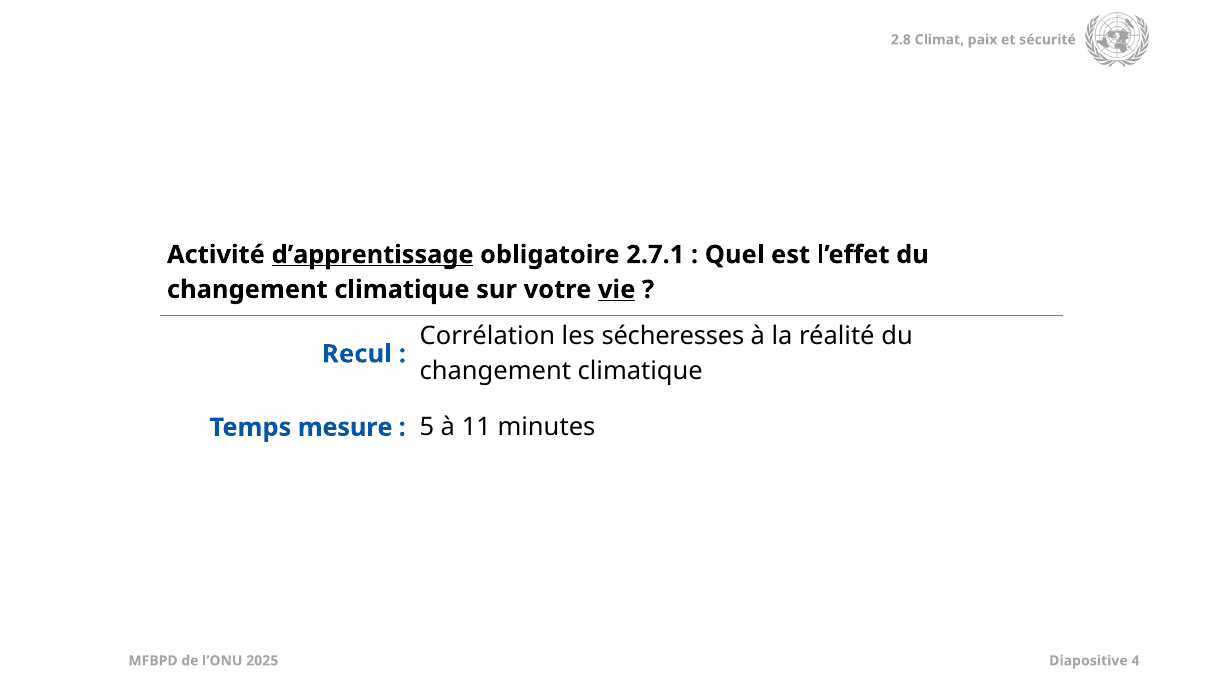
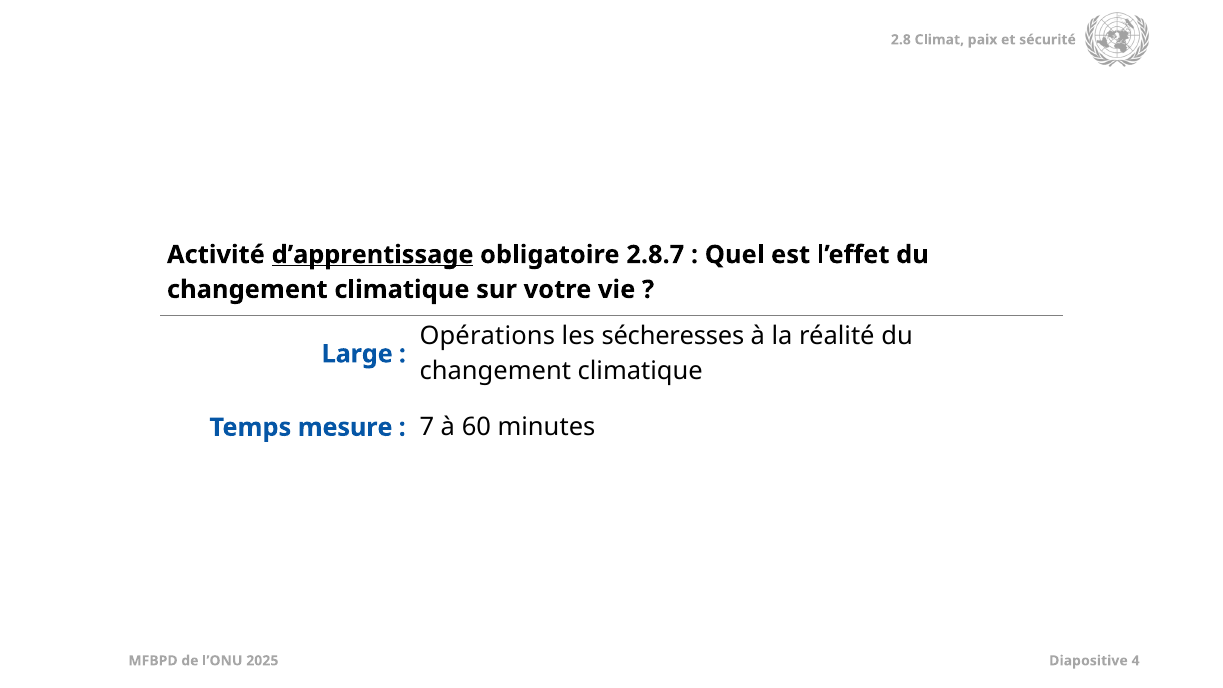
2.7.1: 2.7.1 -> 2.8.7
vie underline: present -> none
Corrélation: Corrélation -> Opérations
Recul: Recul -> Large
5: 5 -> 7
11: 11 -> 60
